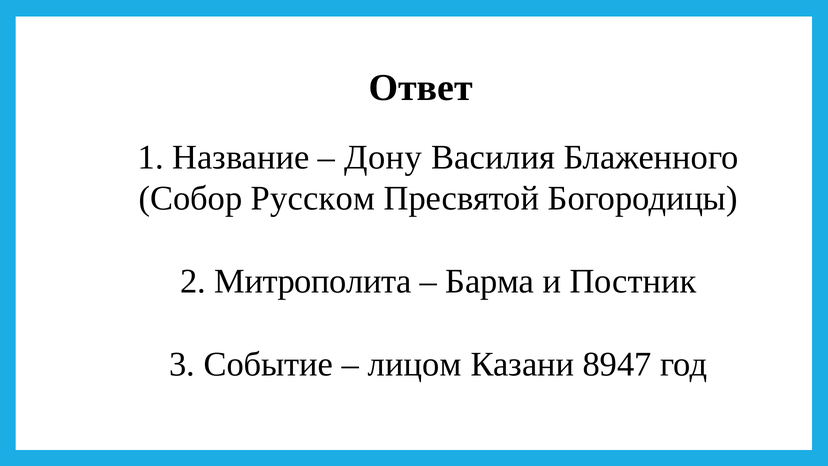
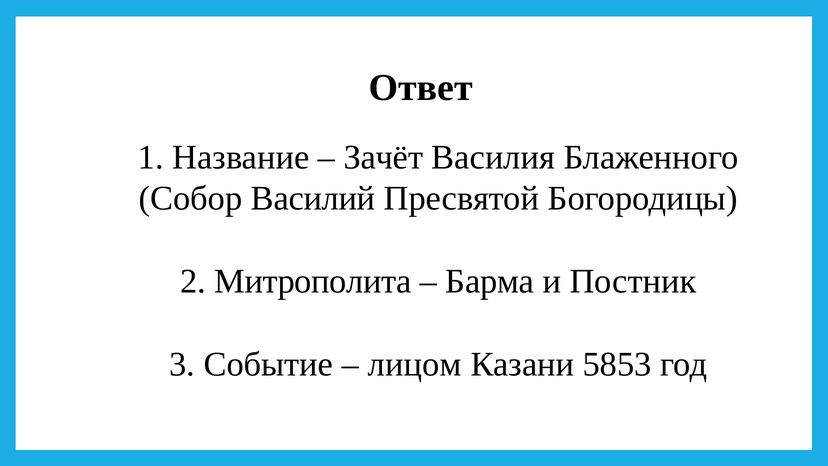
Дону: Дону -> Зачёт
Русском: Русском -> Василий
8947: 8947 -> 5853
